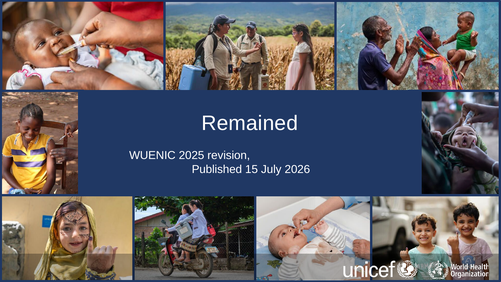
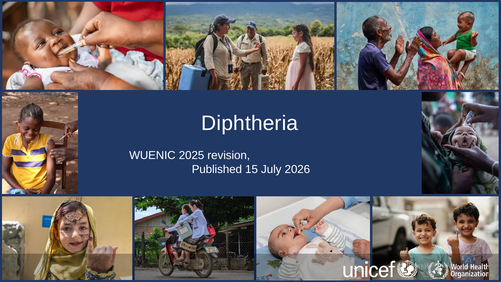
Remained: Remained -> Diphtheria
